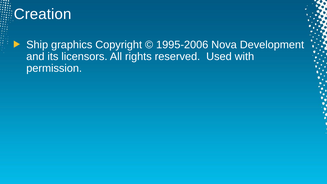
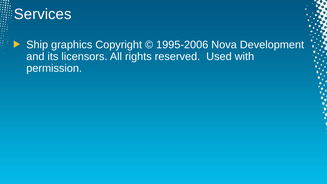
Creation: Creation -> Services
